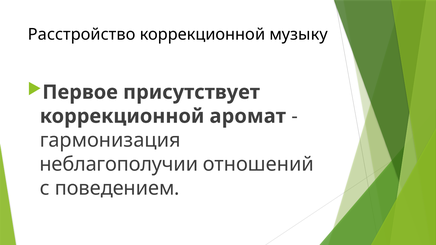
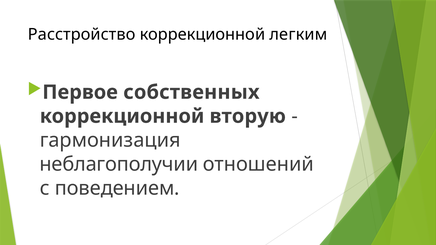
музыку: музыку -> легким
присутствует: присутствует -> собственных
аромат: аромат -> вторую
